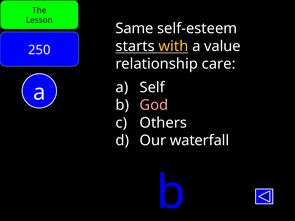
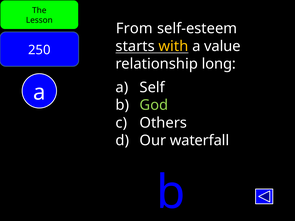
Same: Same -> From
care: care -> long
God colour: pink -> light green
